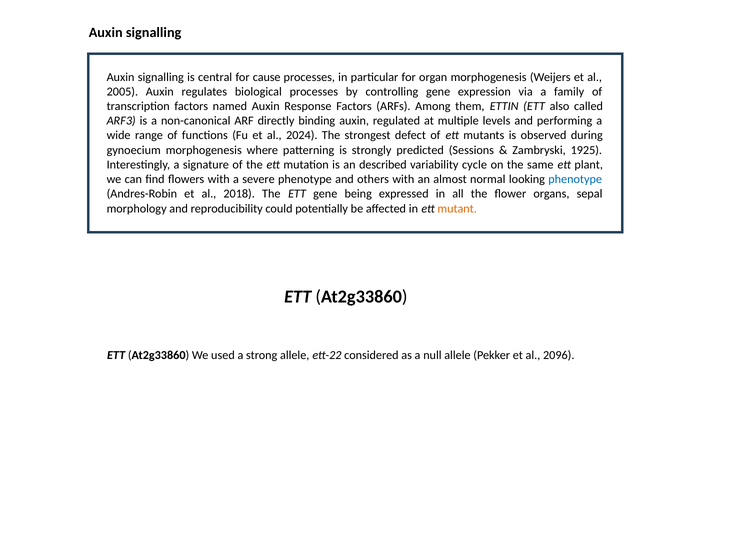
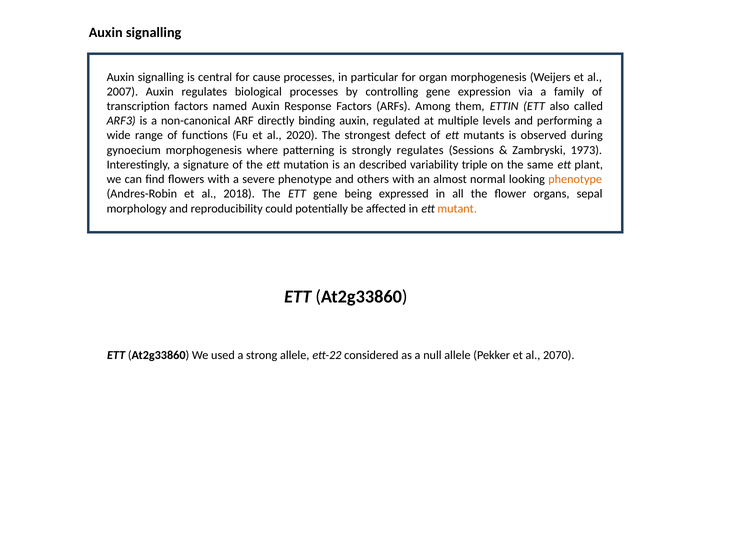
2005: 2005 -> 2007
2024: 2024 -> 2020
strongly predicted: predicted -> regulates
1925: 1925 -> 1973
cycle: cycle -> triple
phenotype at (575, 179) colour: blue -> orange
2096: 2096 -> 2070
